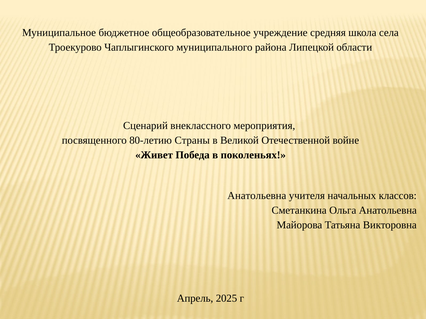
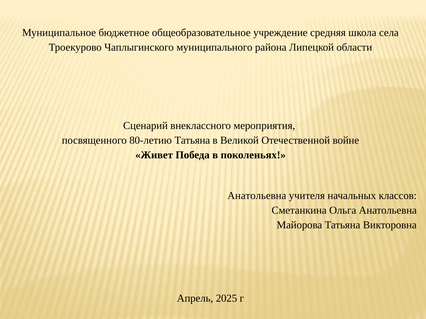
80-летию Страны: Страны -> Татьяна
